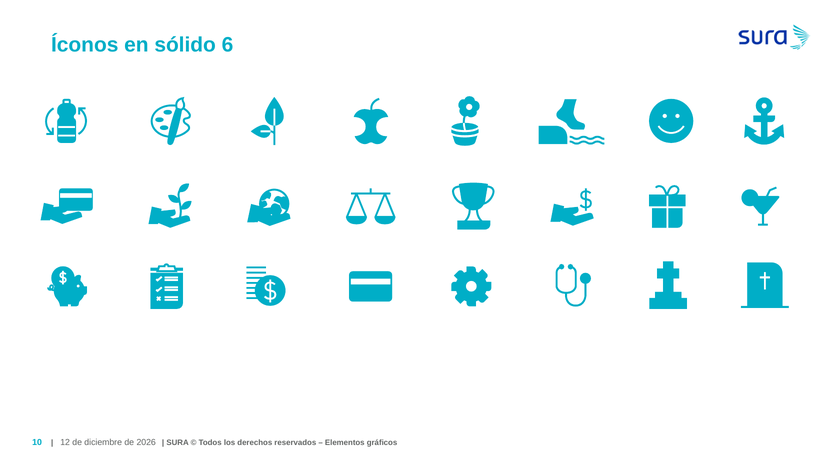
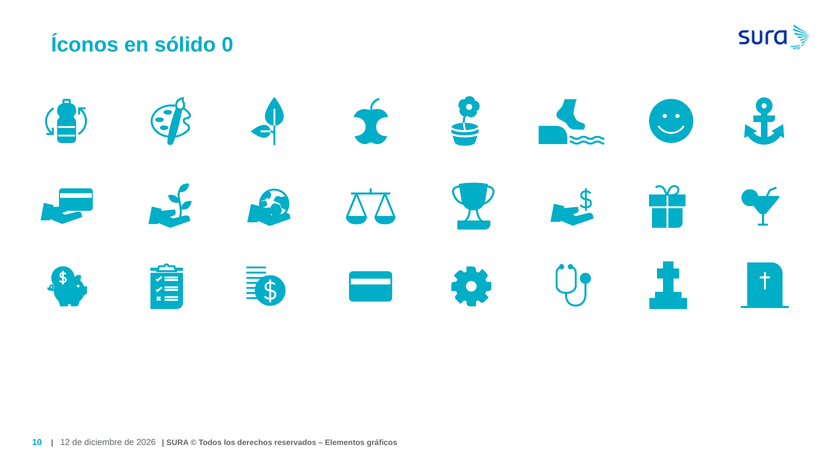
6: 6 -> 0
